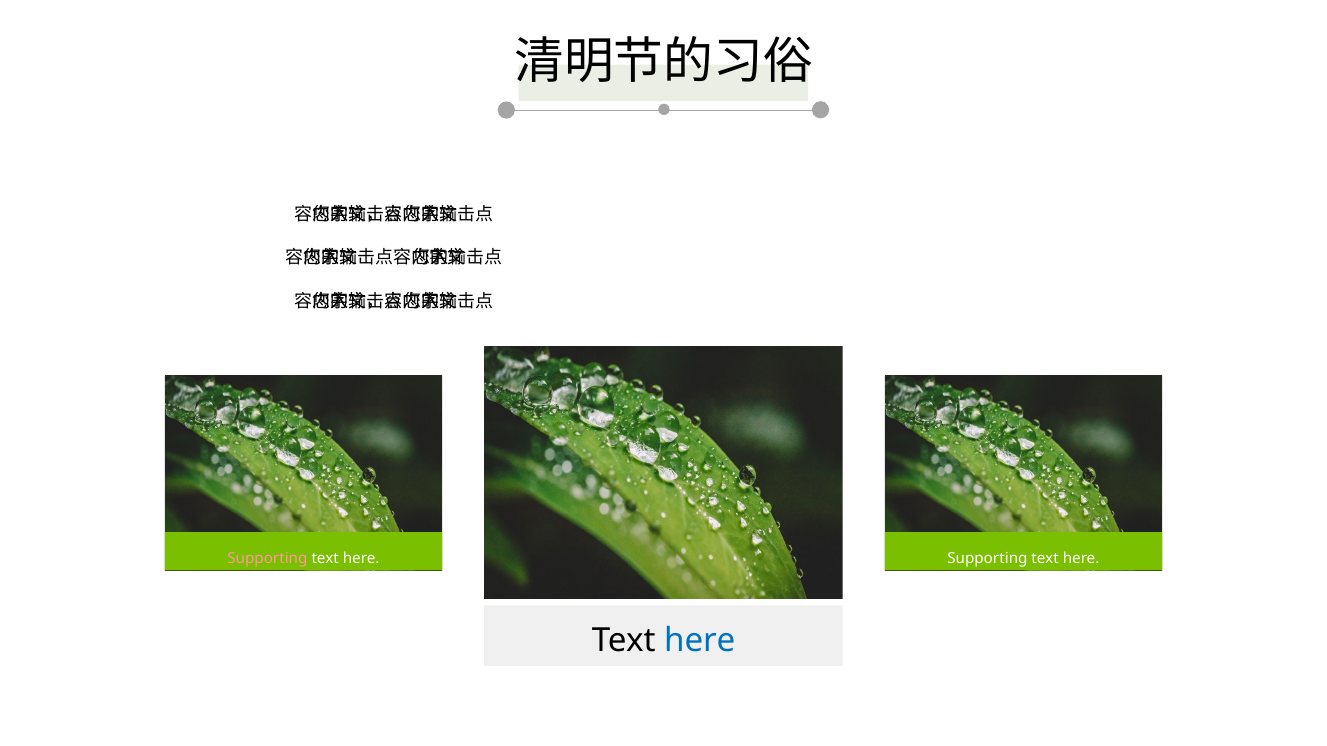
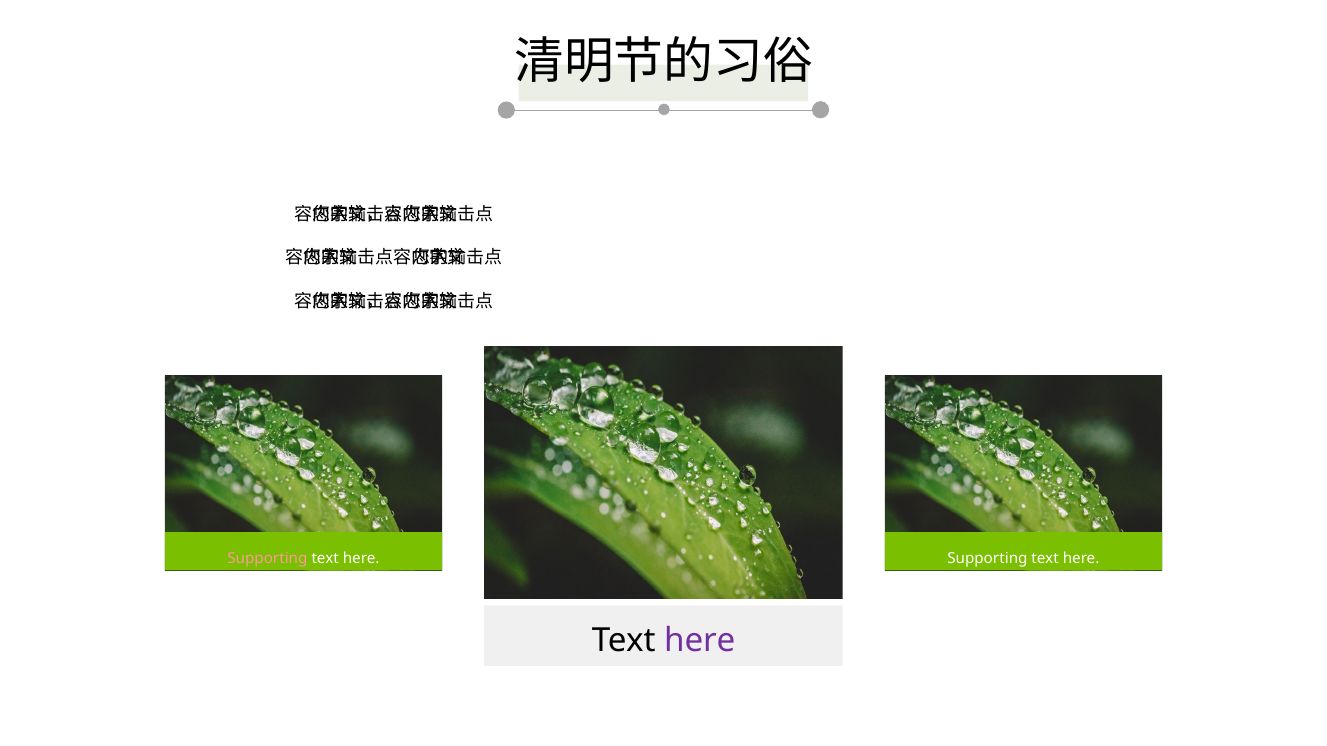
here at (700, 641) colour: blue -> purple
